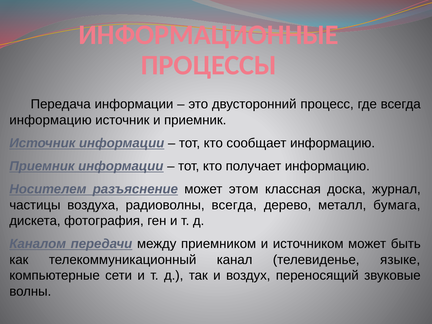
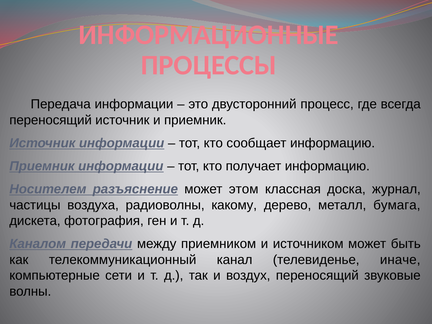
информацию at (51, 120): информацию -> переносящий
радиоволны всегда: всегда -> какому
языке: языке -> иначе
